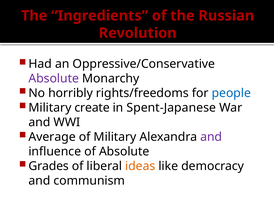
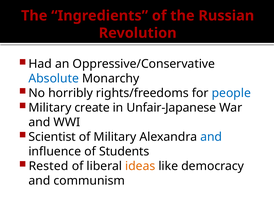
Absolute at (54, 79) colour: purple -> blue
Spent-Japanese: Spent-Japanese -> Unfair-Japanese
Average: Average -> Scientist
and at (211, 137) colour: purple -> blue
of Absolute: Absolute -> Students
Grades: Grades -> Rested
